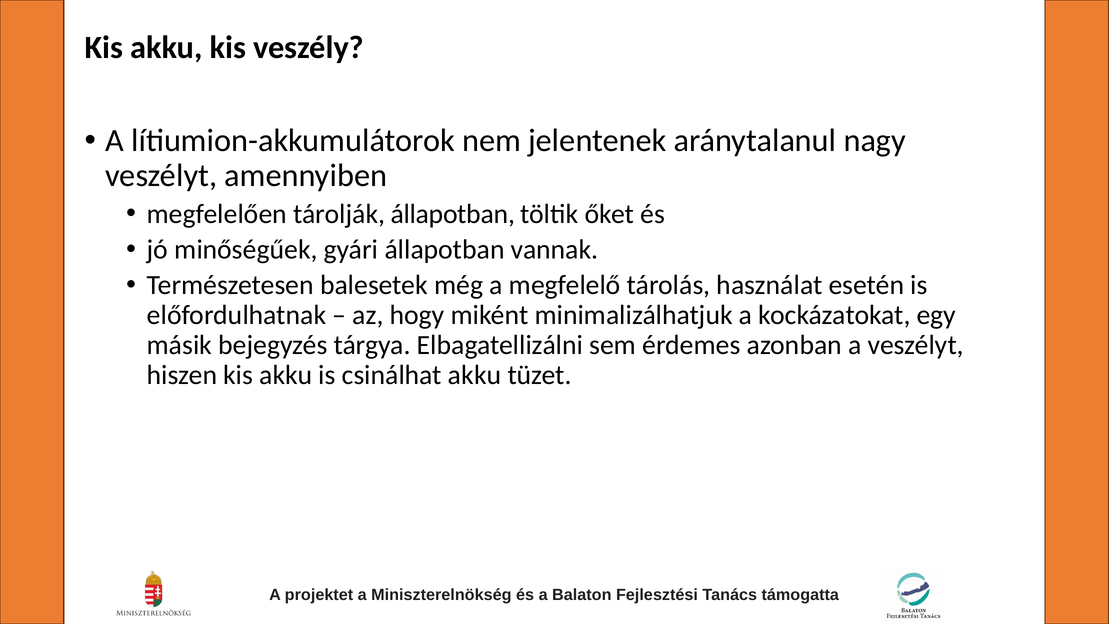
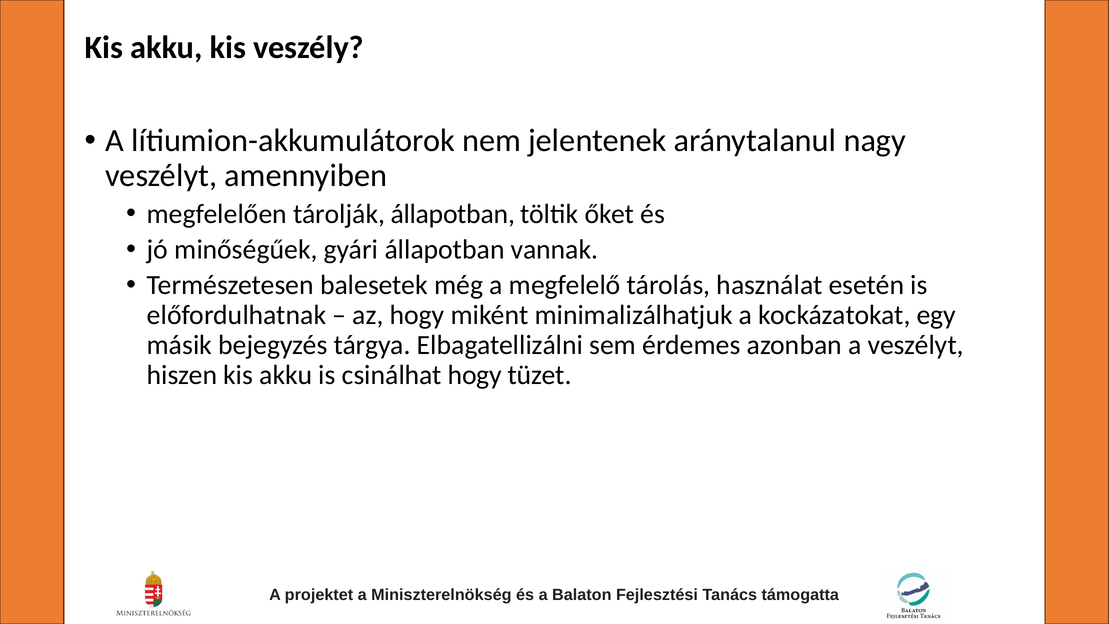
csinálhat akku: akku -> hogy
